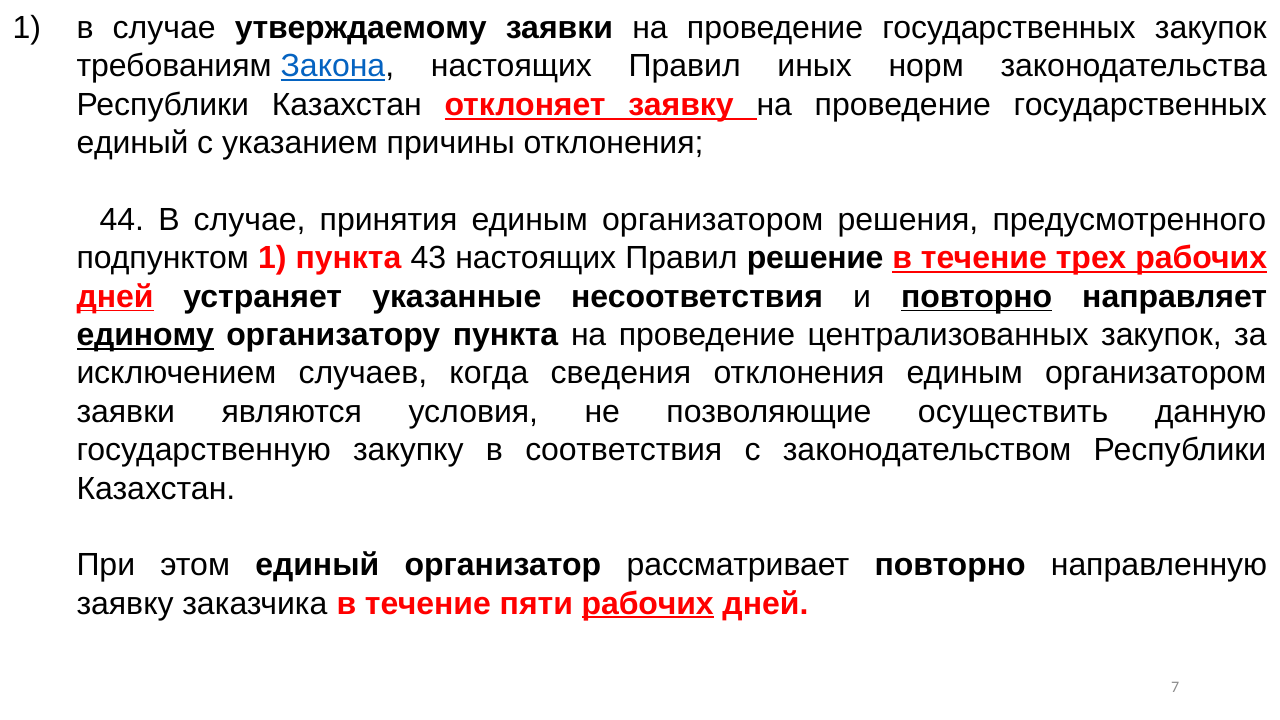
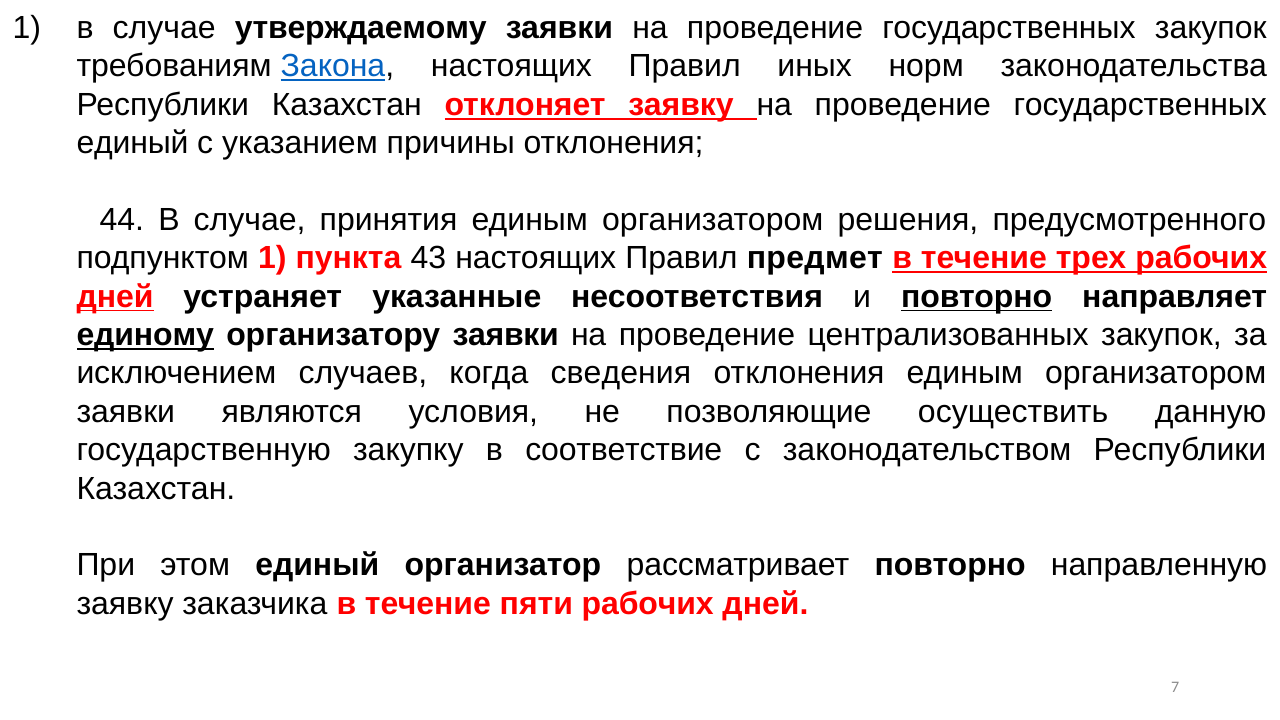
решение: решение -> предмет
организатору пункта: пункта -> заявки
соответствия: соответствия -> соответствие
рабочих at (648, 604) underline: present -> none
